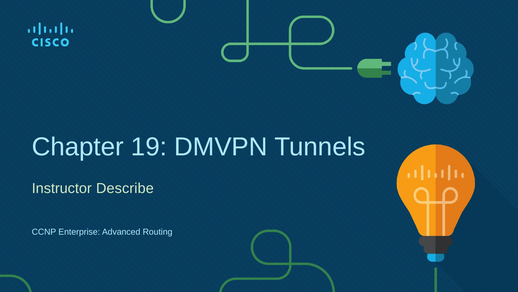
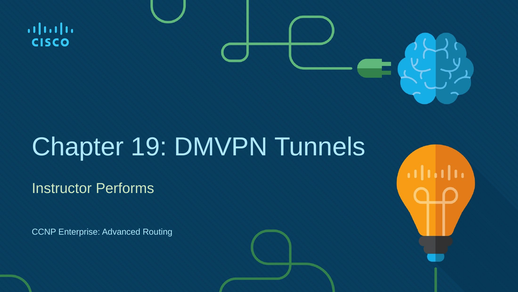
Describe: Describe -> Performs
